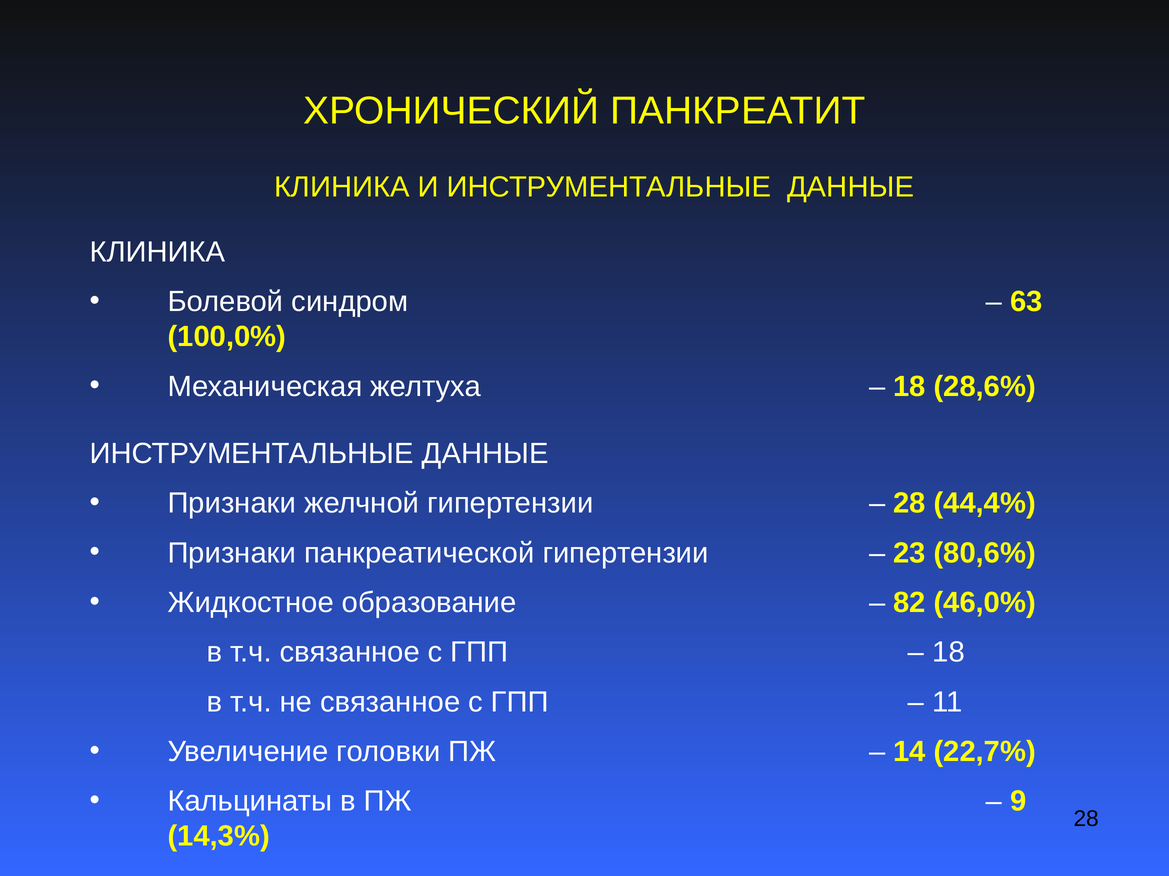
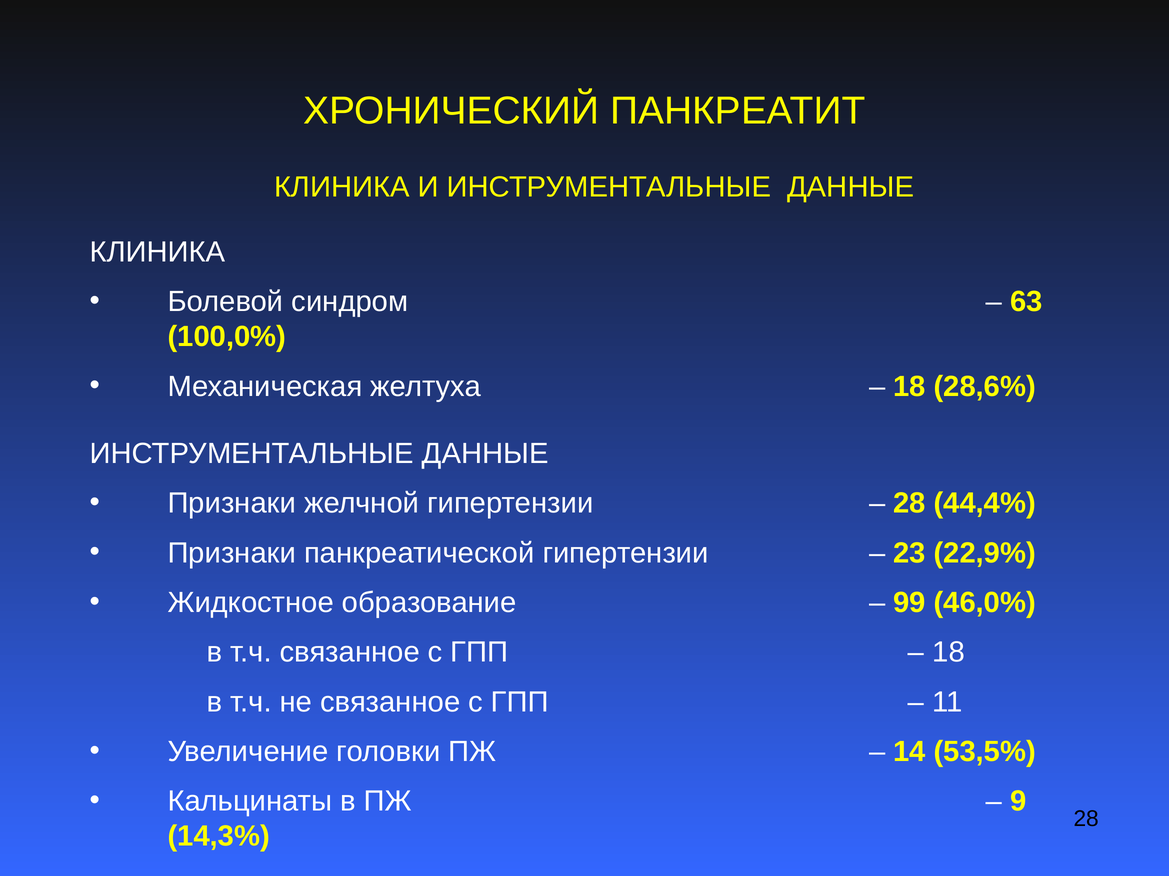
80,6%: 80,6% -> 22,9%
82: 82 -> 99
22,7%: 22,7% -> 53,5%
